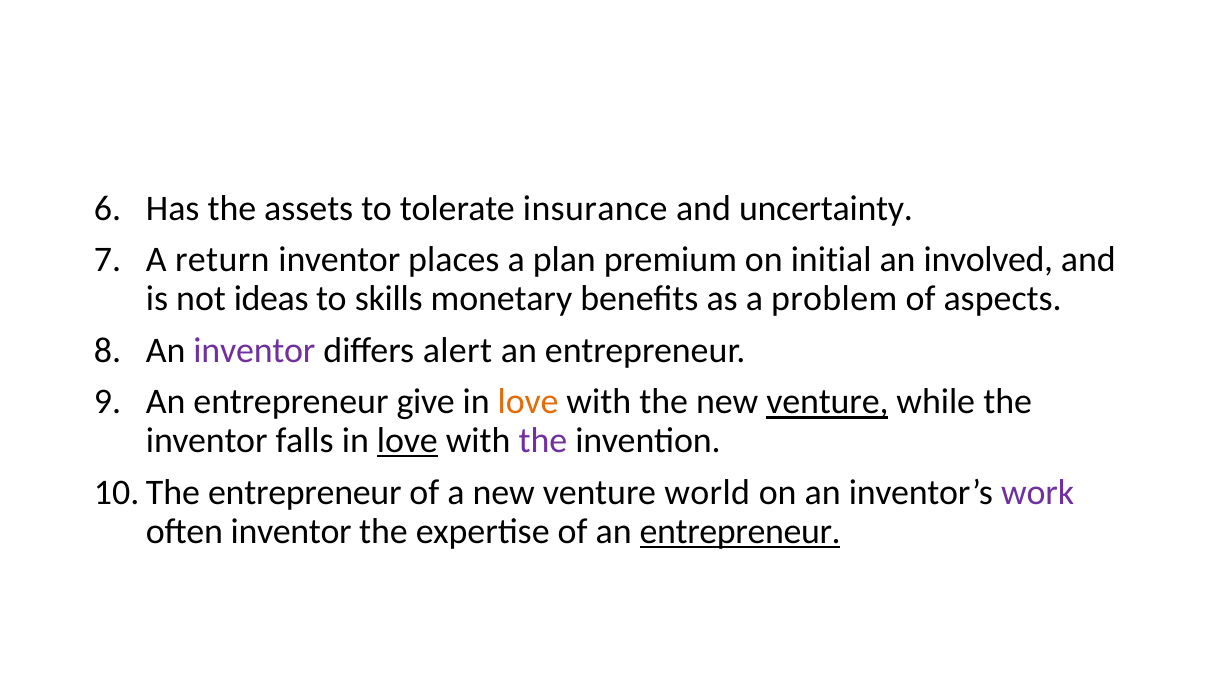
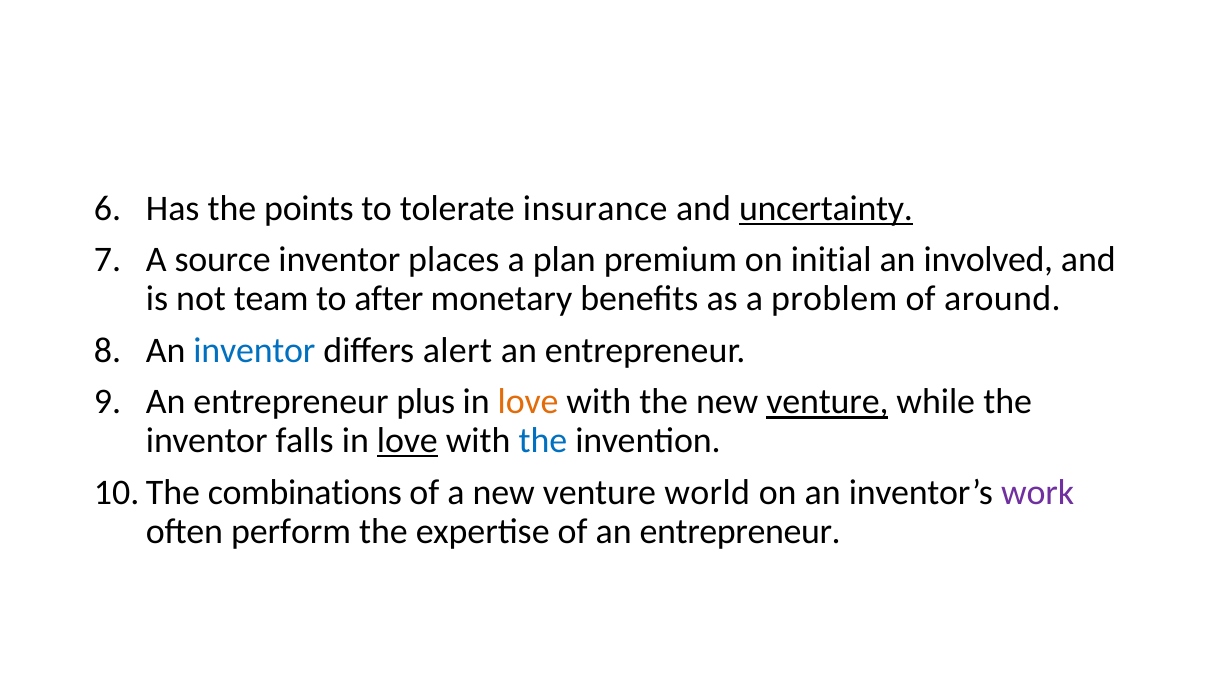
assets: assets -> points
uncertainty underline: none -> present
return: return -> source
ideas: ideas -> team
skills: skills -> after
aspects: aspects -> around
inventor at (254, 350) colour: purple -> blue
give: give -> plus
the at (543, 441) colour: purple -> blue
entrepreneur at (305, 493): entrepreneur -> combinations
often inventor: inventor -> perform
entrepreneur at (740, 531) underline: present -> none
